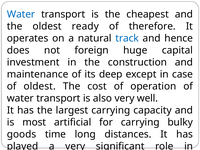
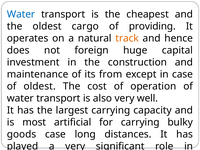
ready: ready -> cargo
therefore: therefore -> providing
track colour: blue -> orange
deep: deep -> from
goods time: time -> case
